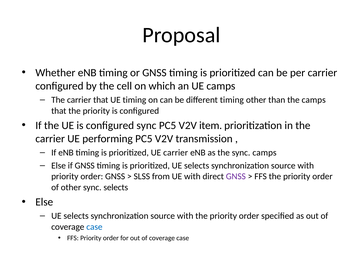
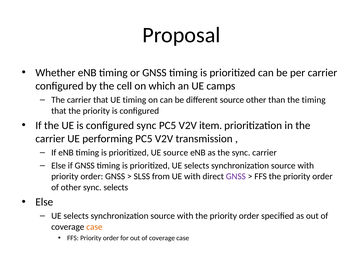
different timing: timing -> source
the camps: camps -> timing
UE carrier: carrier -> source
sync camps: camps -> carrier
case at (94, 227) colour: blue -> orange
